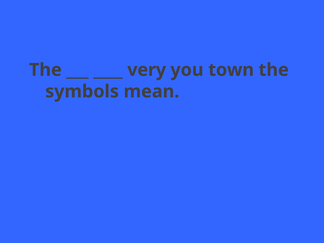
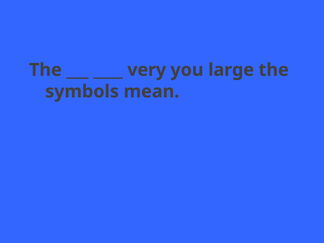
town: town -> large
